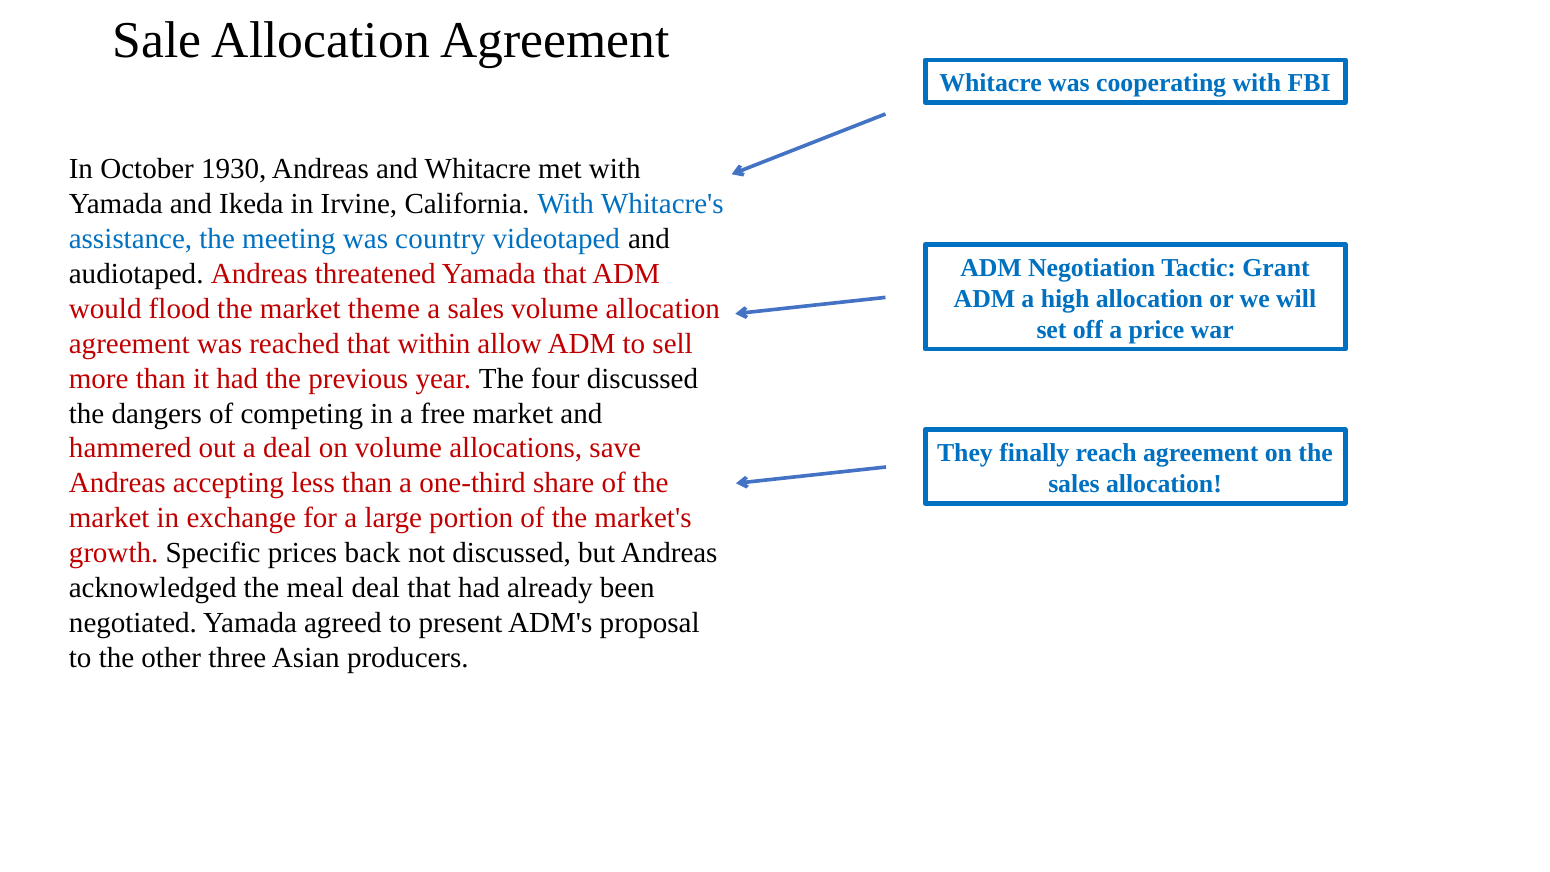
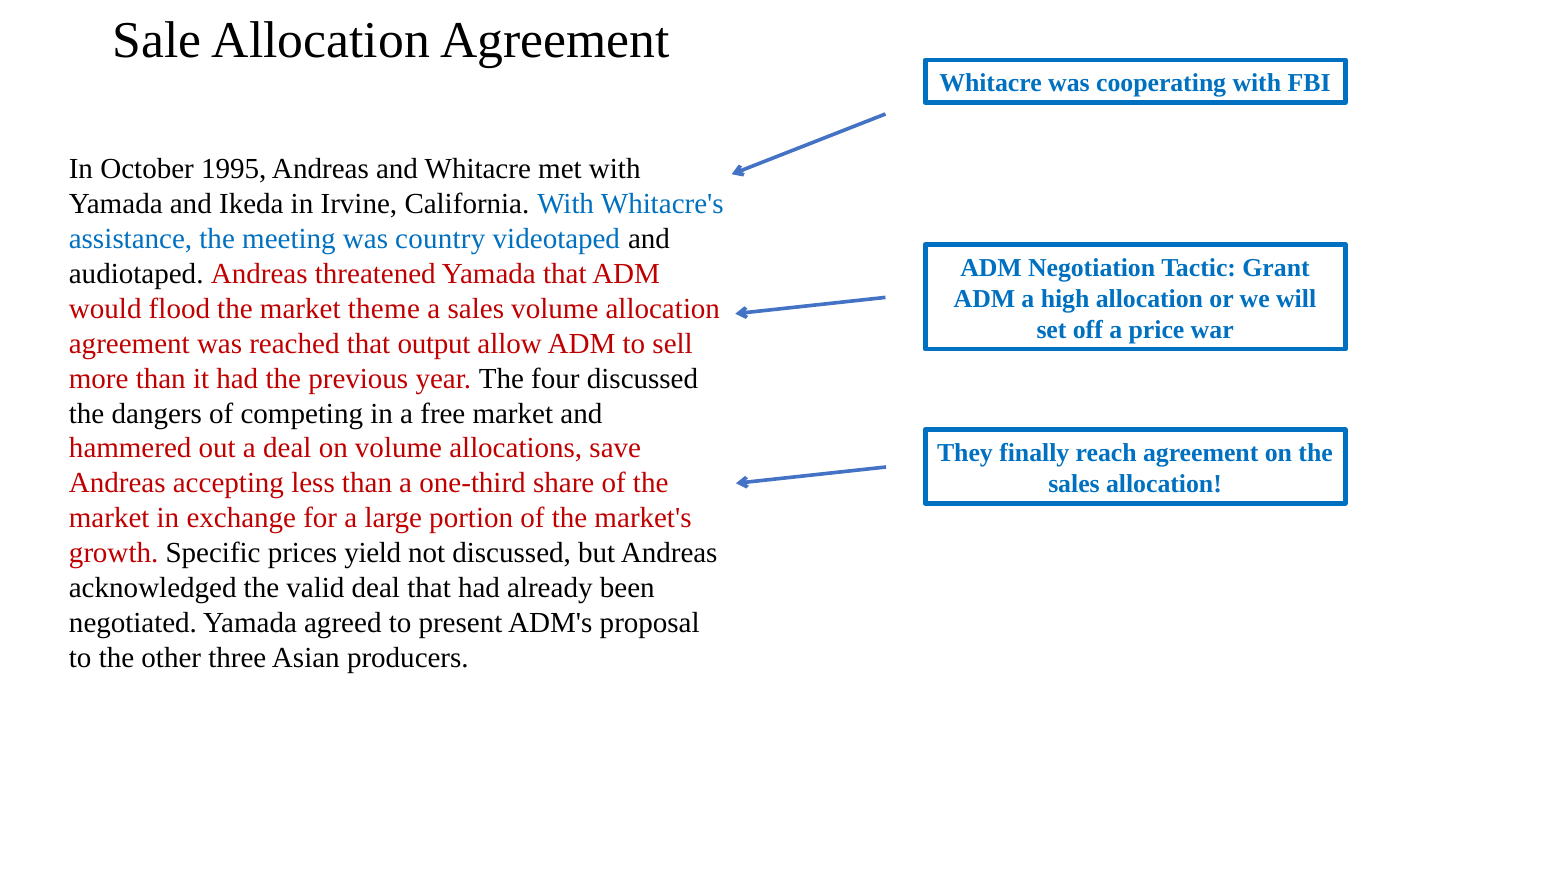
1930: 1930 -> 1995
within: within -> output
back: back -> yield
meal: meal -> valid
